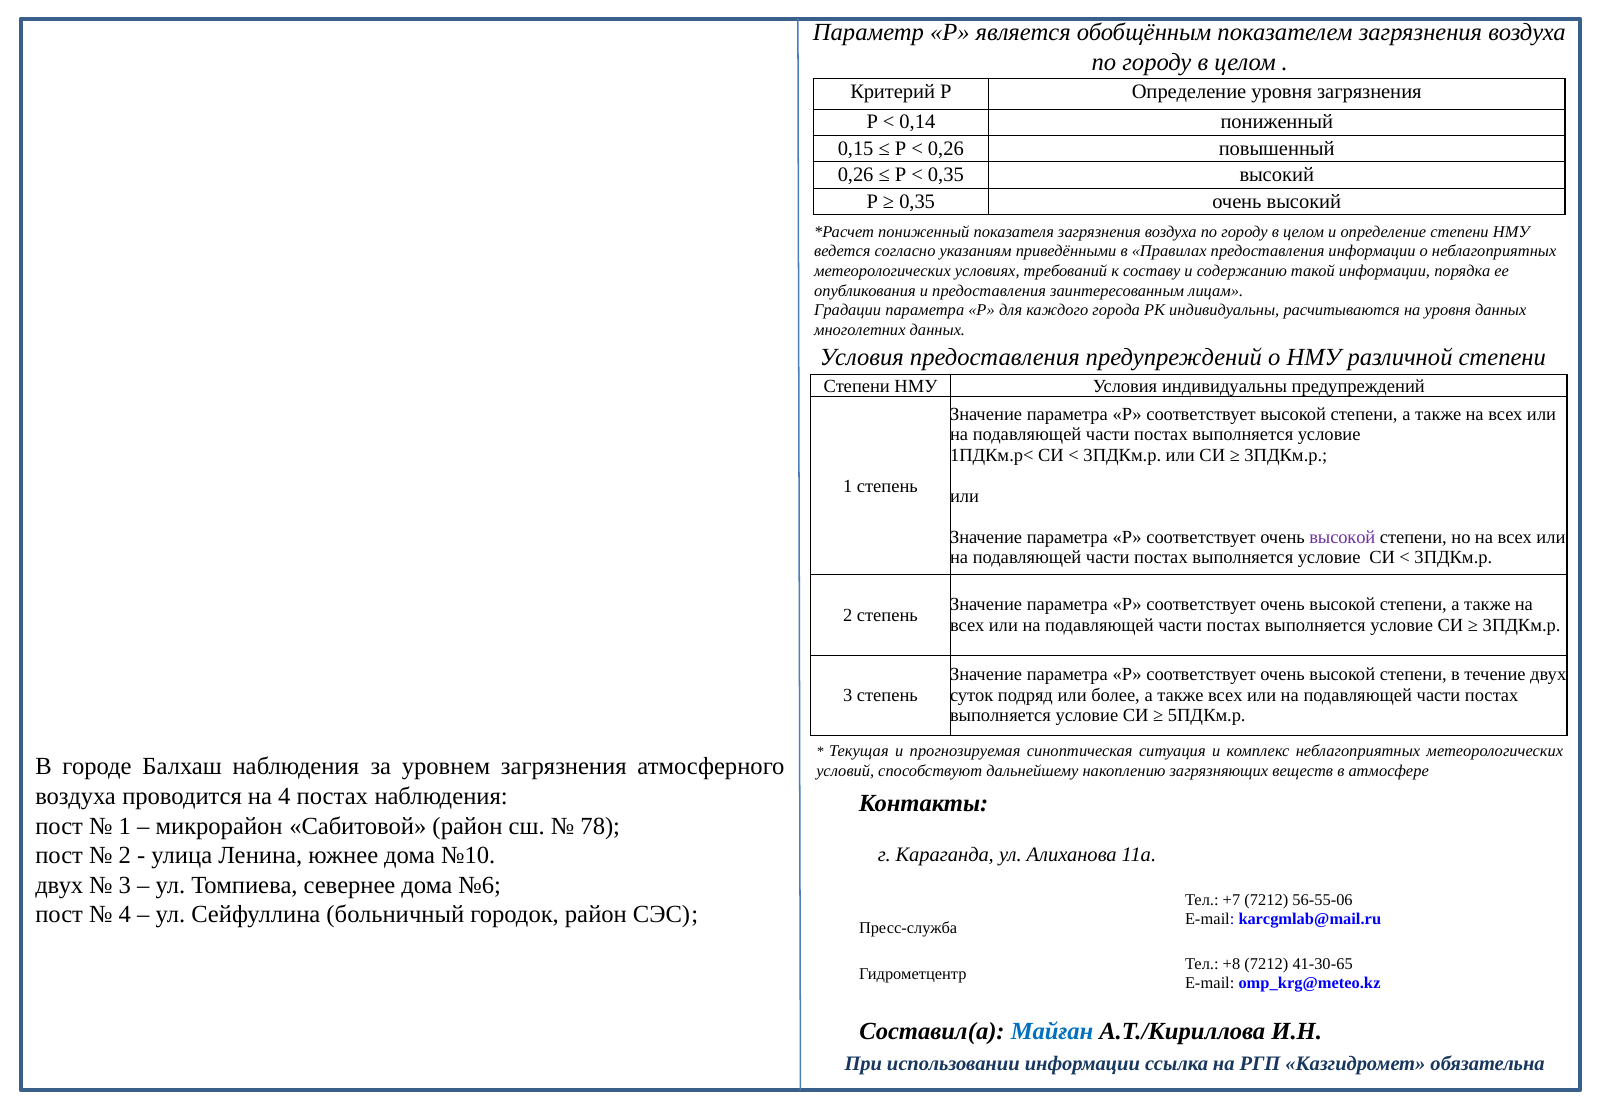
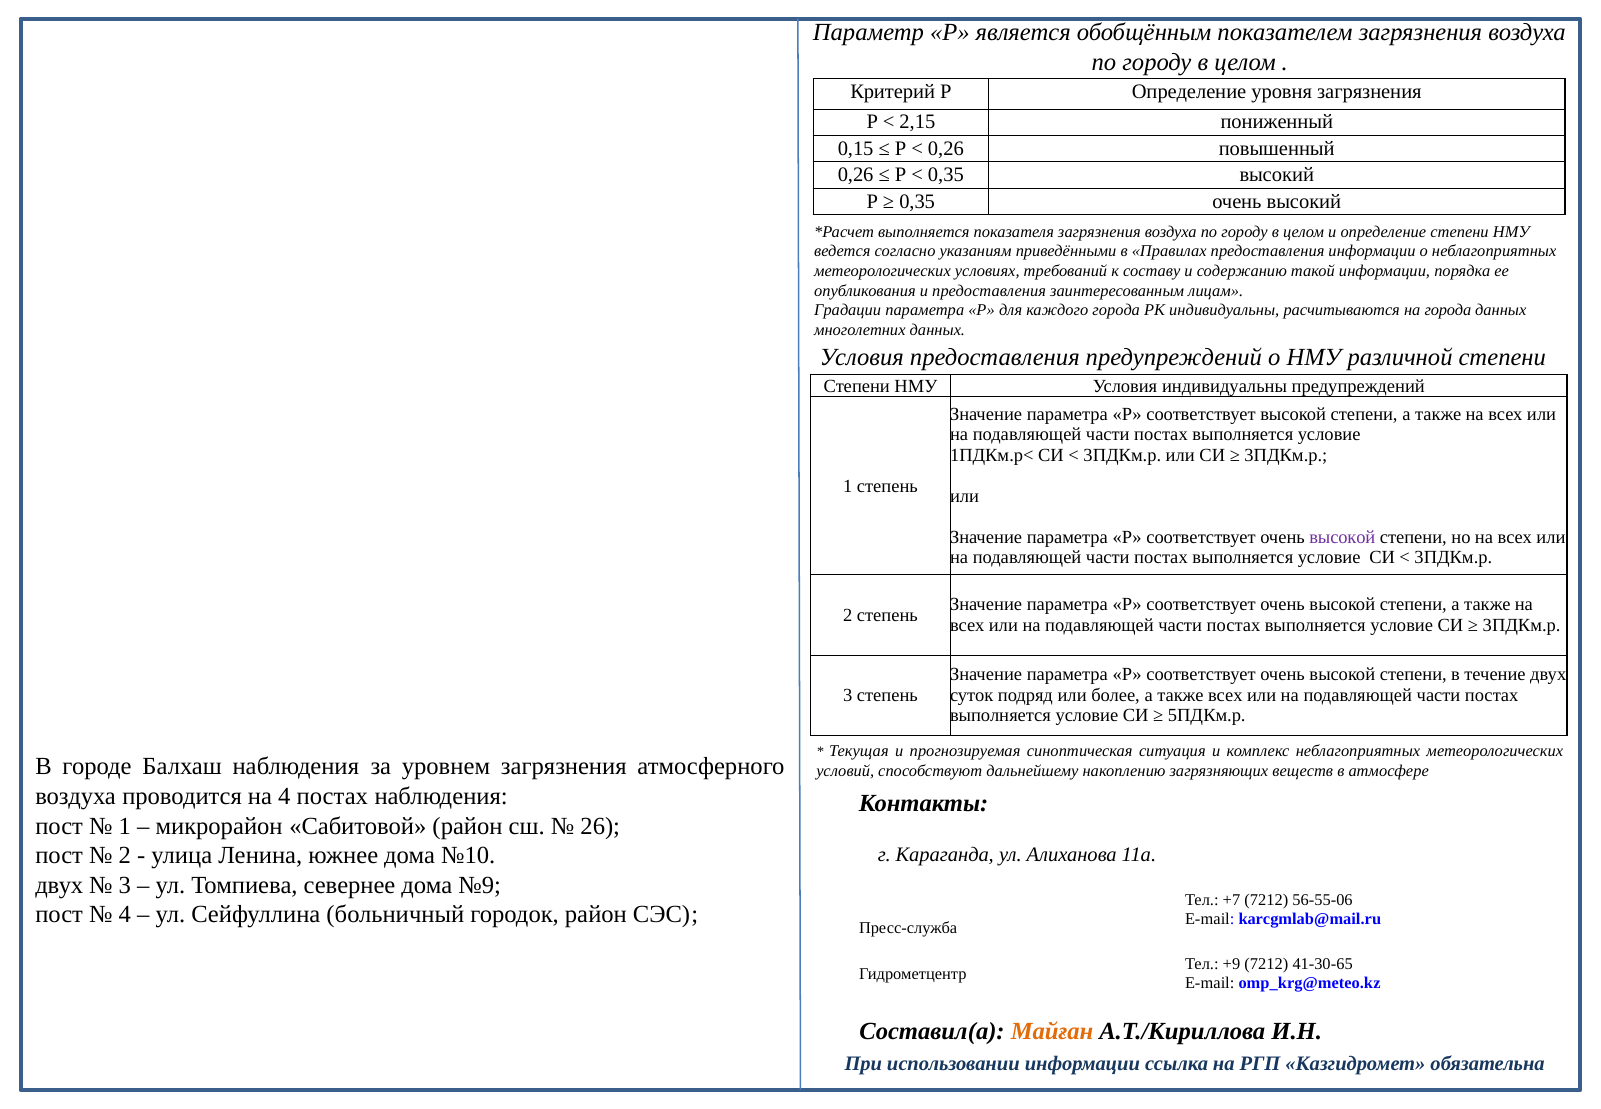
0,14: 0,14 -> 2,15
пониженный at (924, 232): пониженный -> выполняется
на уровня: уровня -> города
78: 78 -> 26
№6: №6 -> №9
+8: +8 -> +9
Майған colour: blue -> orange
